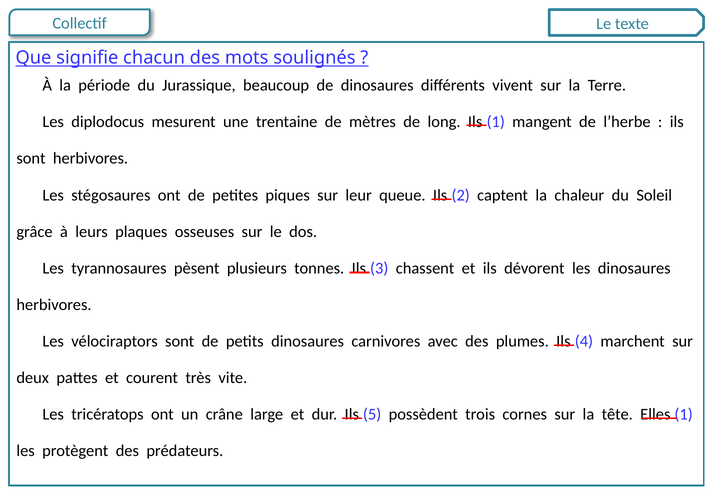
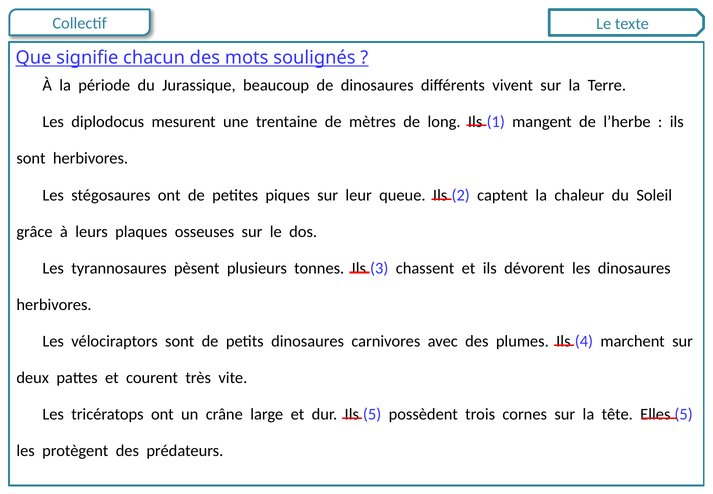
Elles 1: 1 -> 5
